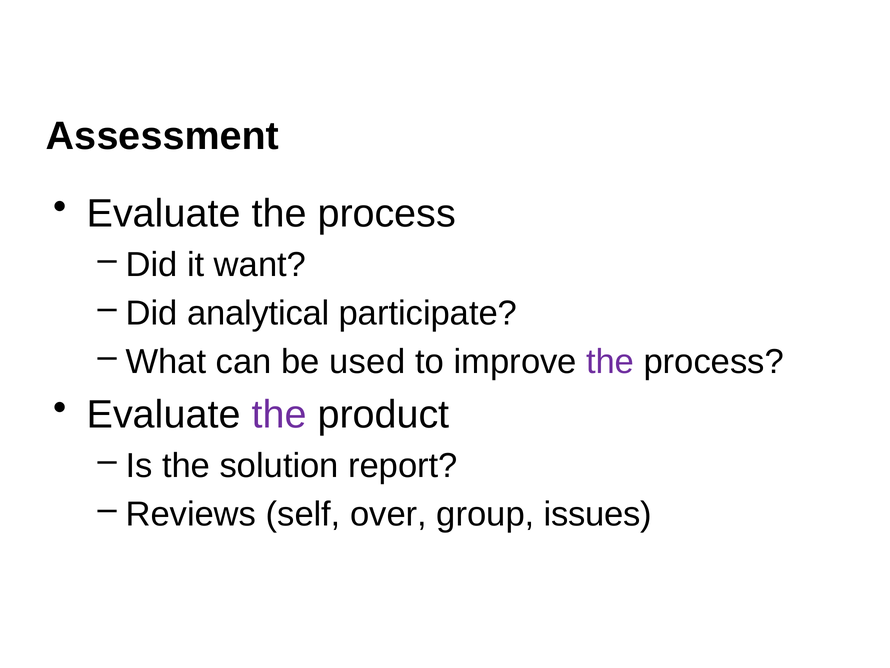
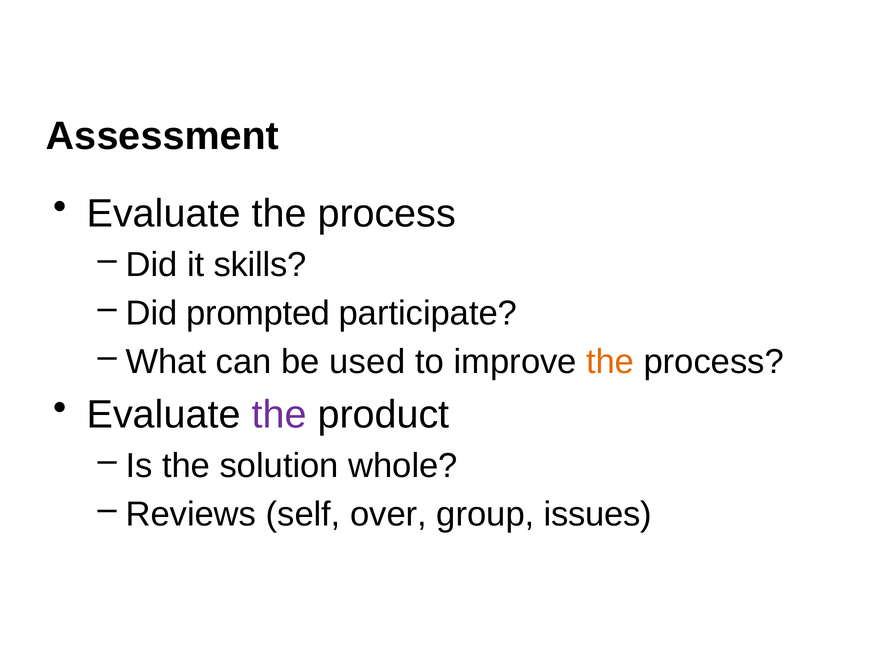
want: want -> skills
analytical: analytical -> prompted
the at (610, 362) colour: purple -> orange
report: report -> whole
